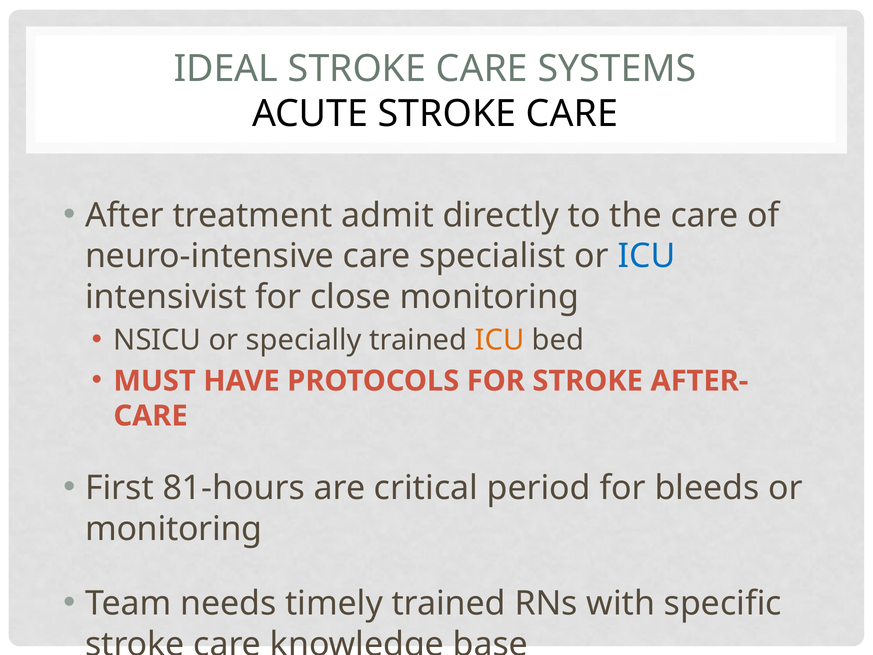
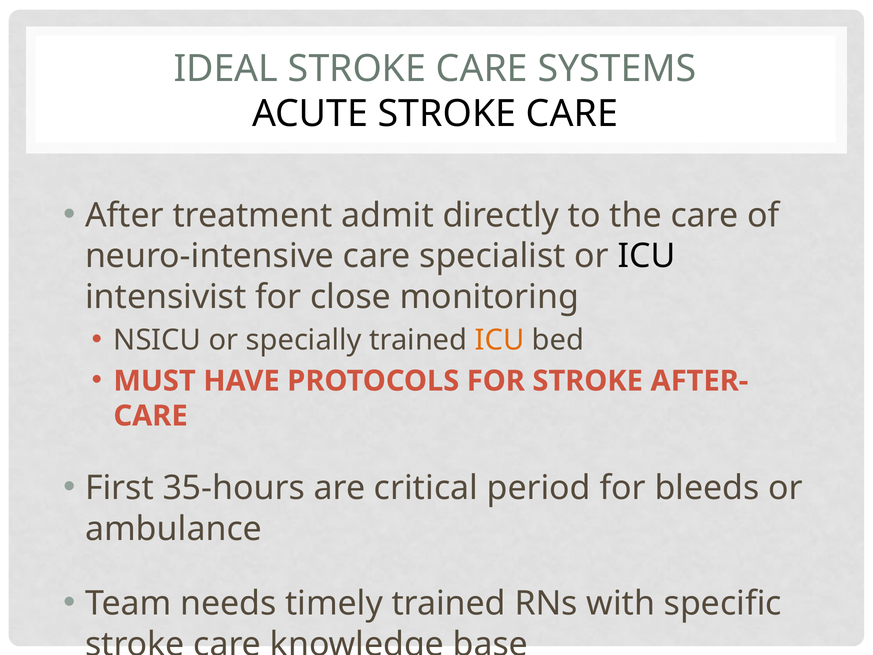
ICU at (646, 256) colour: blue -> black
81-hours: 81-hours -> 35-hours
monitoring at (174, 529): monitoring -> ambulance
